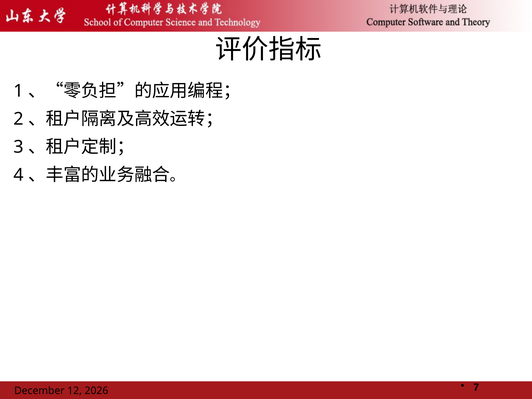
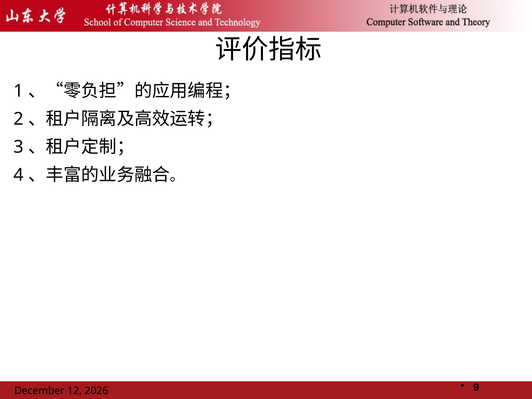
7: 7 -> 9
